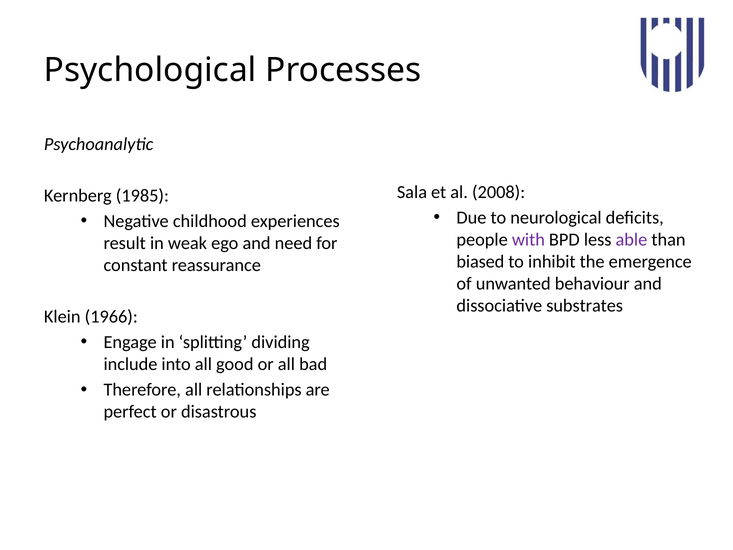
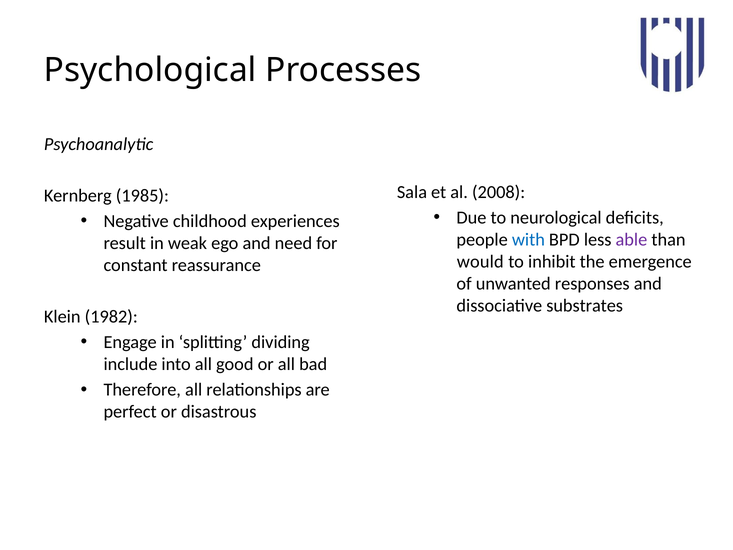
with colour: purple -> blue
biased: biased -> would
behaviour: behaviour -> responses
1966: 1966 -> 1982
